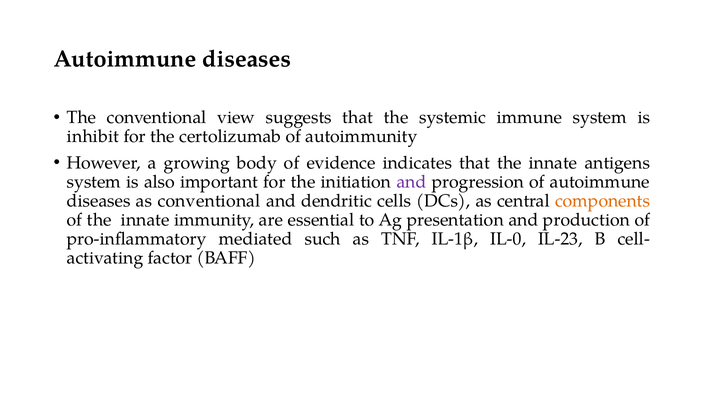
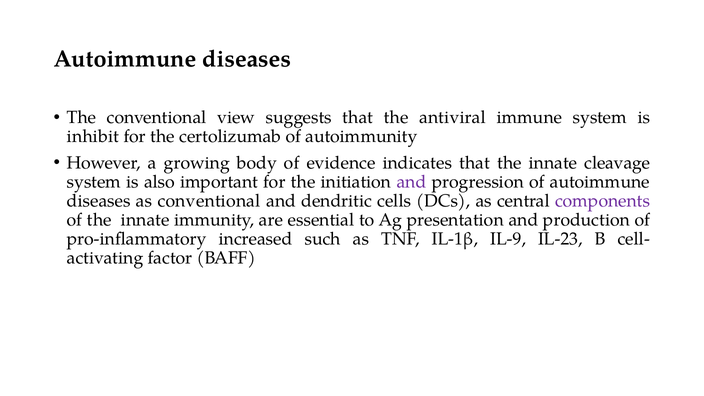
systemic: systemic -> antiviral
antigens: antigens -> cleavage
components colour: orange -> purple
mediated: mediated -> increased
IL-0: IL-0 -> IL-9
